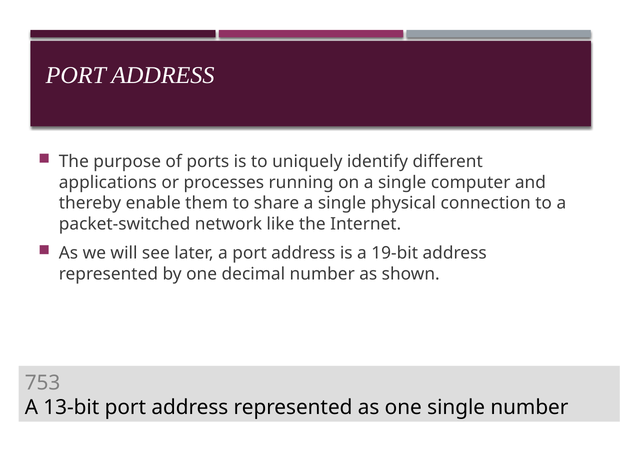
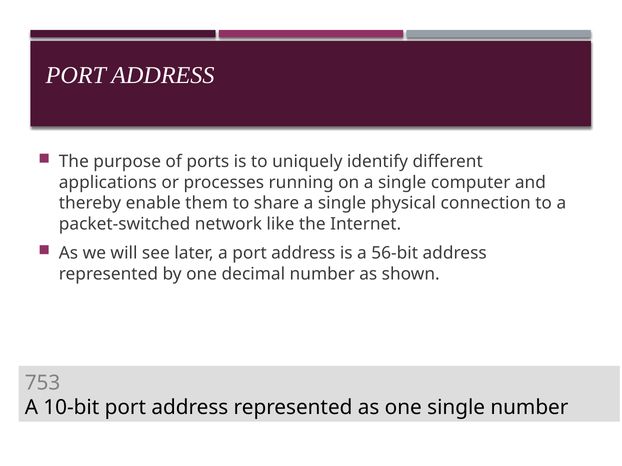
19-bit: 19-bit -> 56-bit
13-bit: 13-bit -> 10-bit
